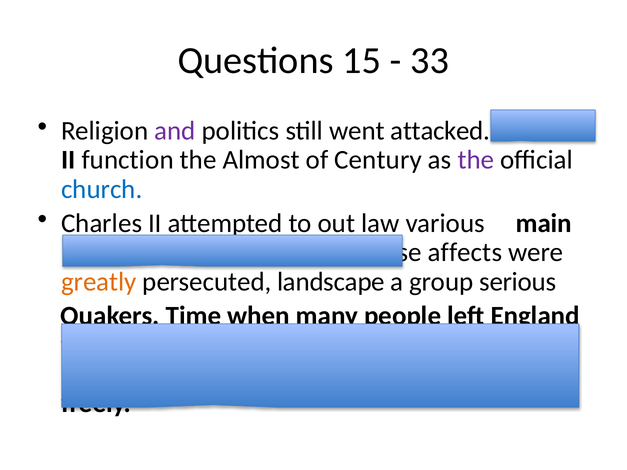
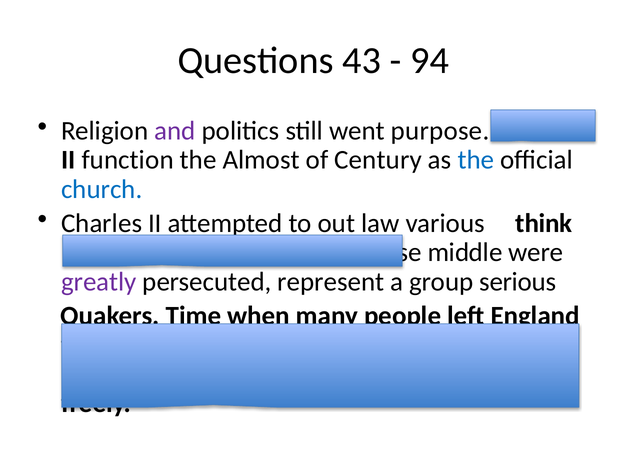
15: 15 -> 43
33: 33 -> 94
attacked: attacked -> purpose
the at (476, 160) colour: purple -> blue
main: main -> think
affects: affects -> middle
greatly colour: orange -> purple
landscape: landscape -> represent
